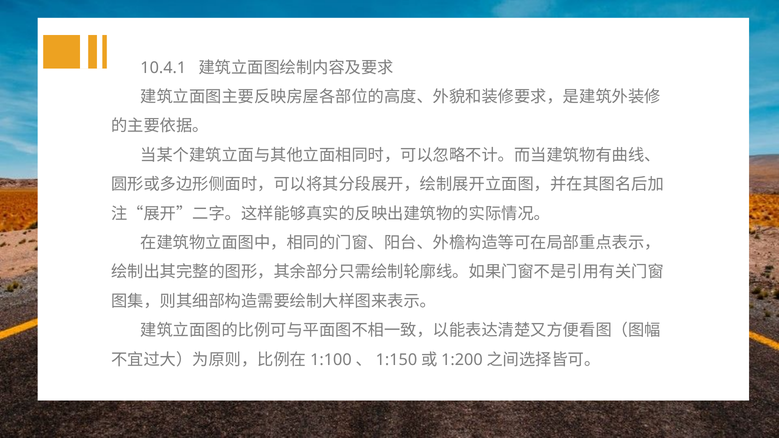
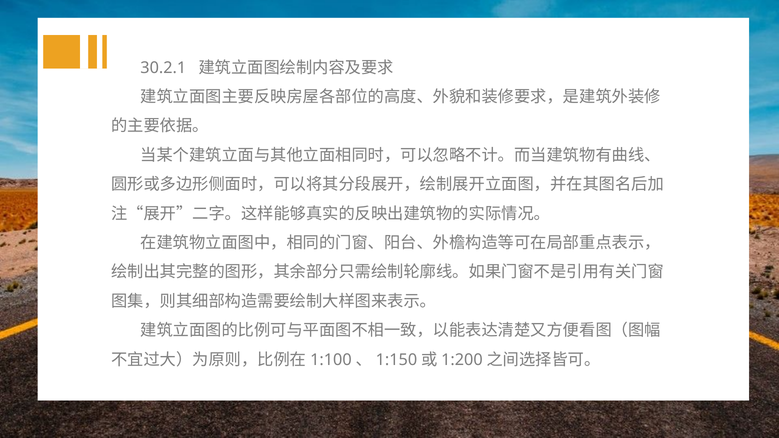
10.4.1: 10.4.1 -> 30.2.1
